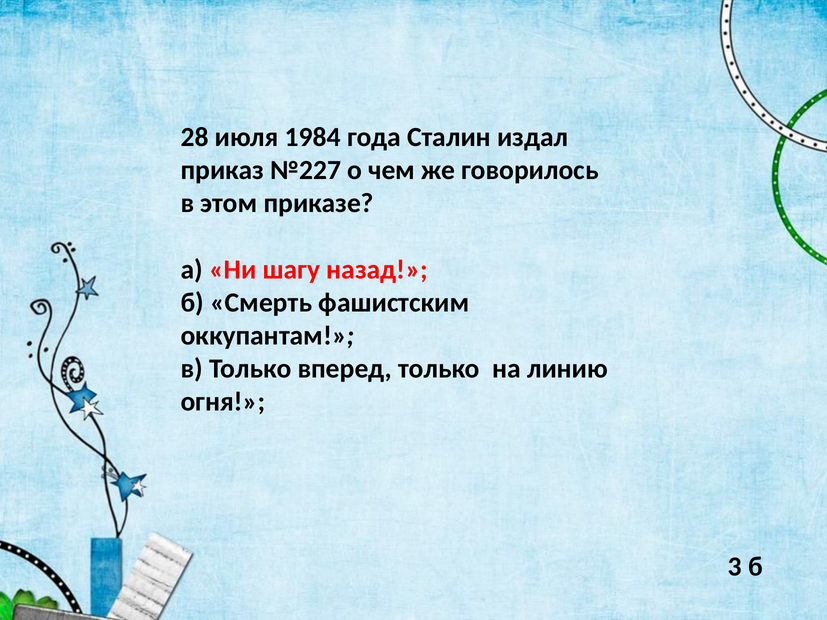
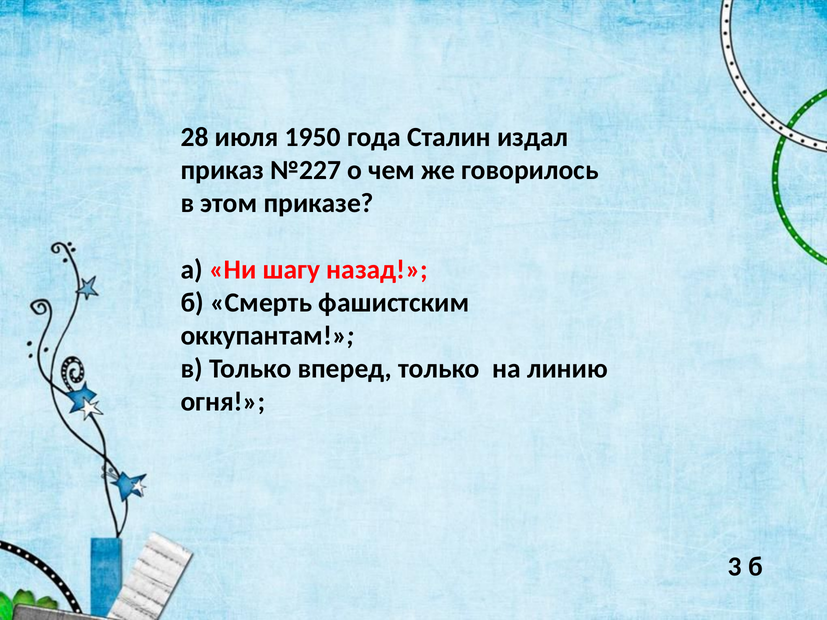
1984: 1984 -> 1950
